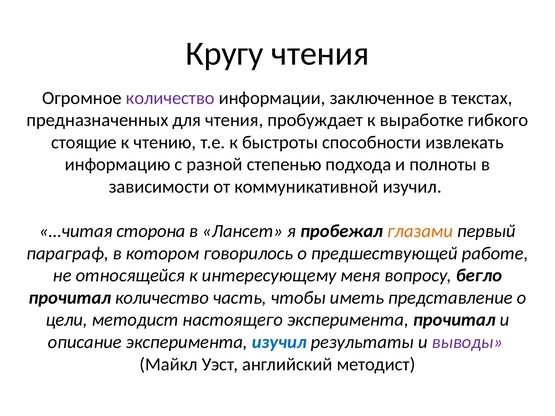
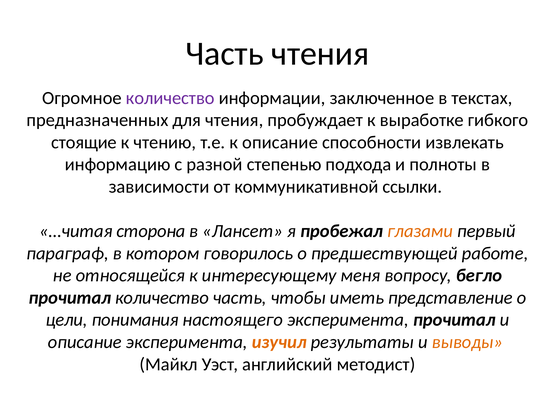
Кругу at (224, 54): Кругу -> Часть
к быстроты: быстроты -> описание
коммуникативной изучил: изучил -> ссылки
цели методист: методист -> понимания
изучил at (279, 342) colour: blue -> orange
выводы colour: purple -> orange
